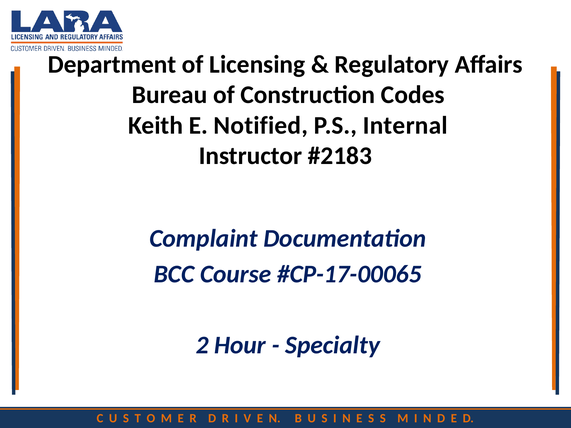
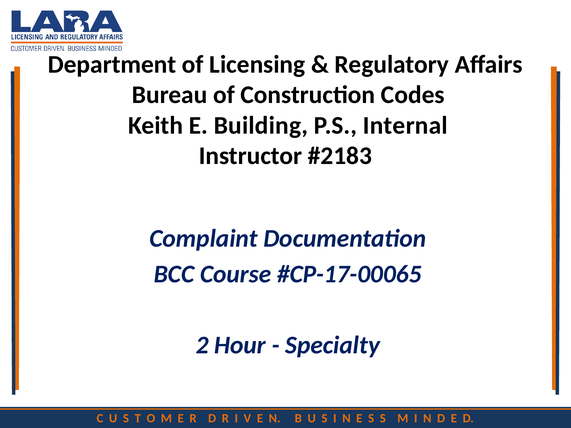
Notified: Notified -> Building
